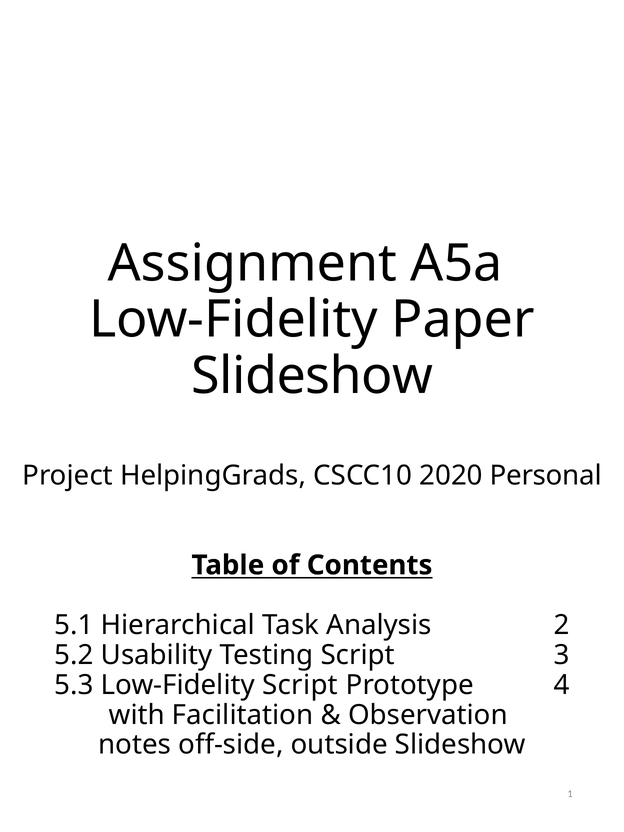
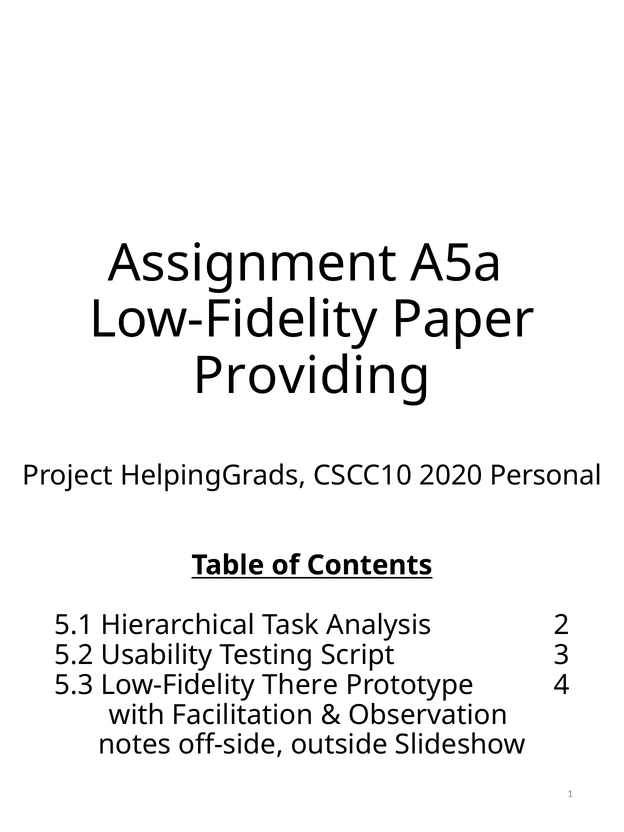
Slideshow at (312, 376): Slideshow -> Providing
Low-Fidelity Script: Script -> There
